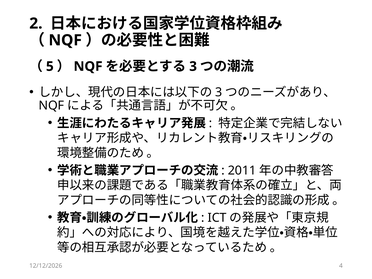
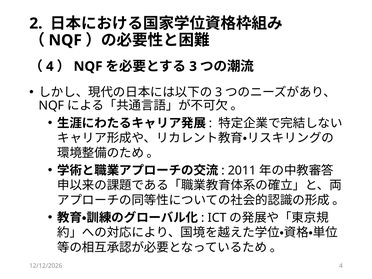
5 at (50, 66): 5 -> 4
